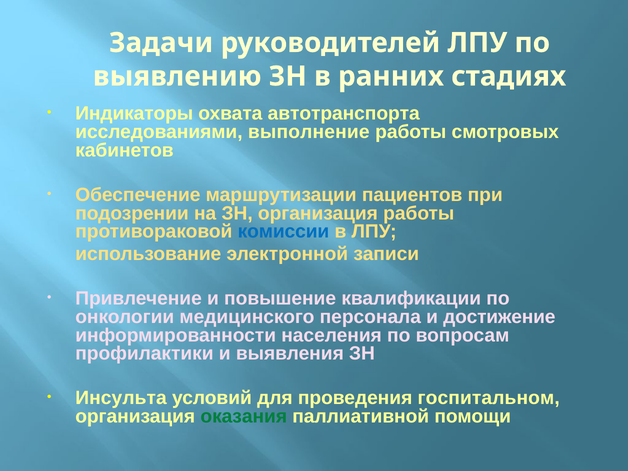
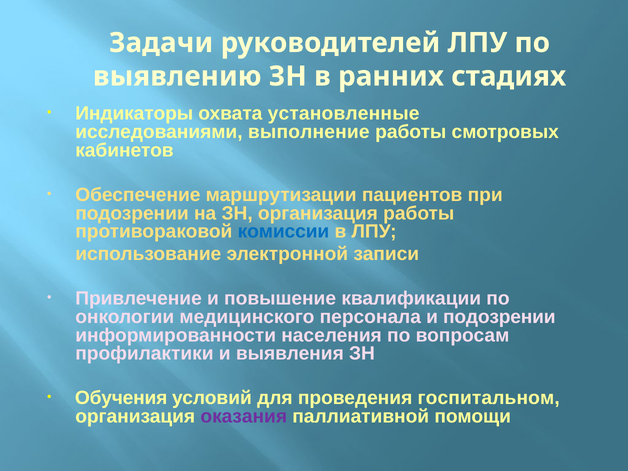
автотранспорта: автотранспорта -> установленные
и достижение: достижение -> подозрении
Инсульта: Инсульта -> Обучения
оказания colour: green -> purple
